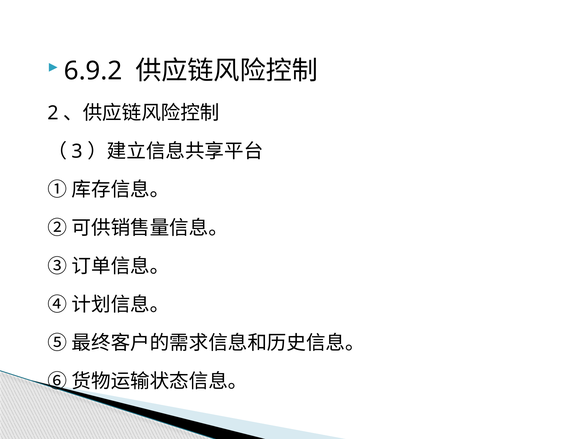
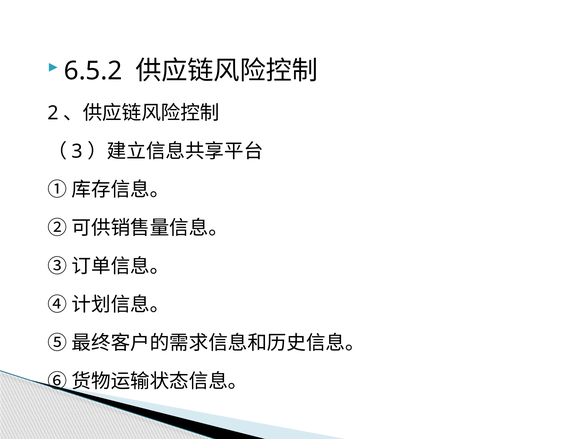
6.9.2: 6.9.2 -> 6.5.2
